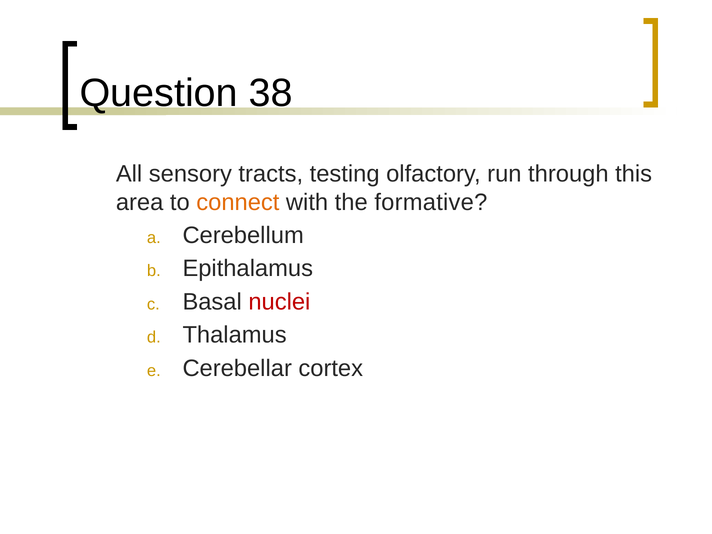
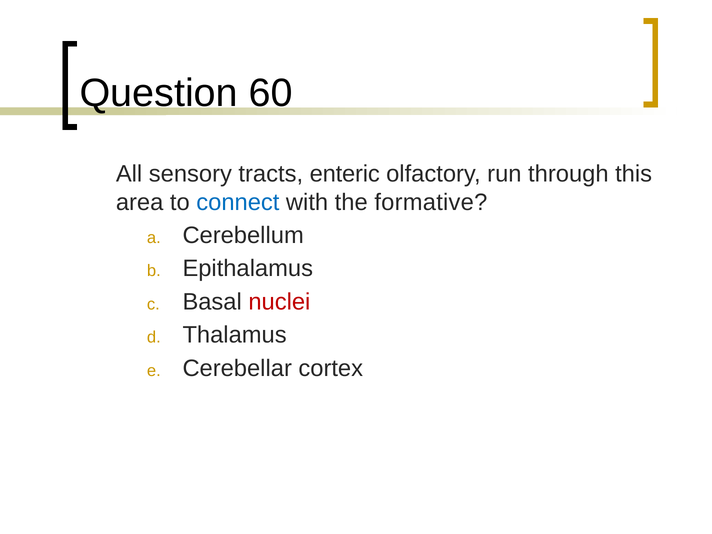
38: 38 -> 60
testing: testing -> enteric
connect colour: orange -> blue
